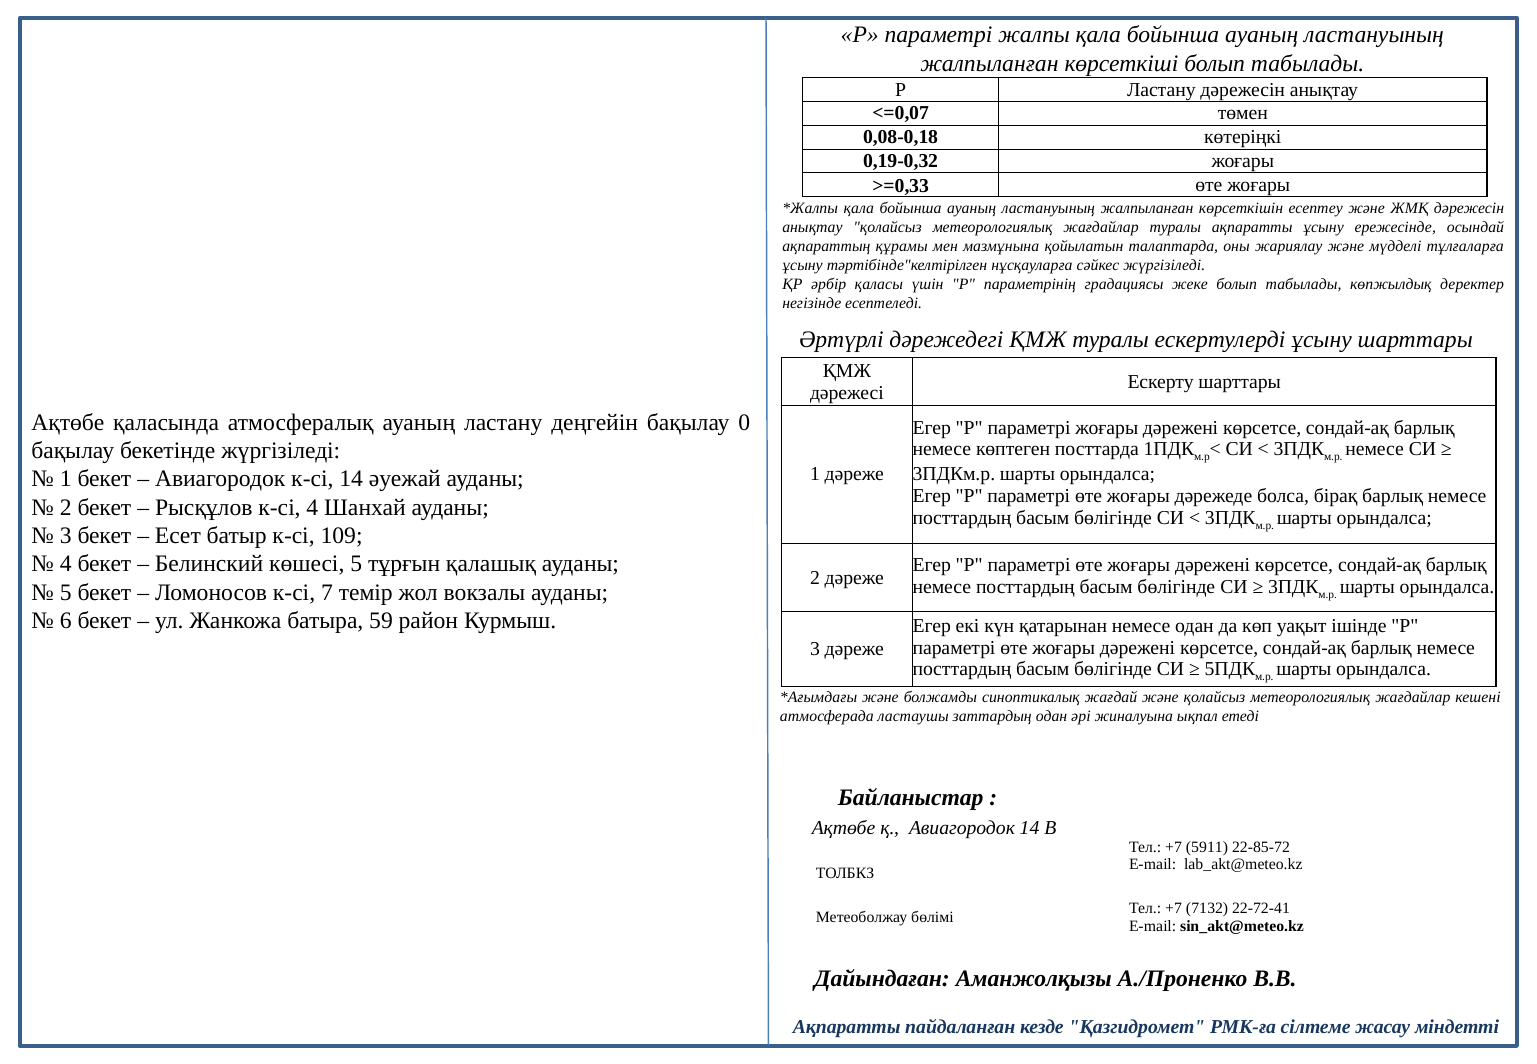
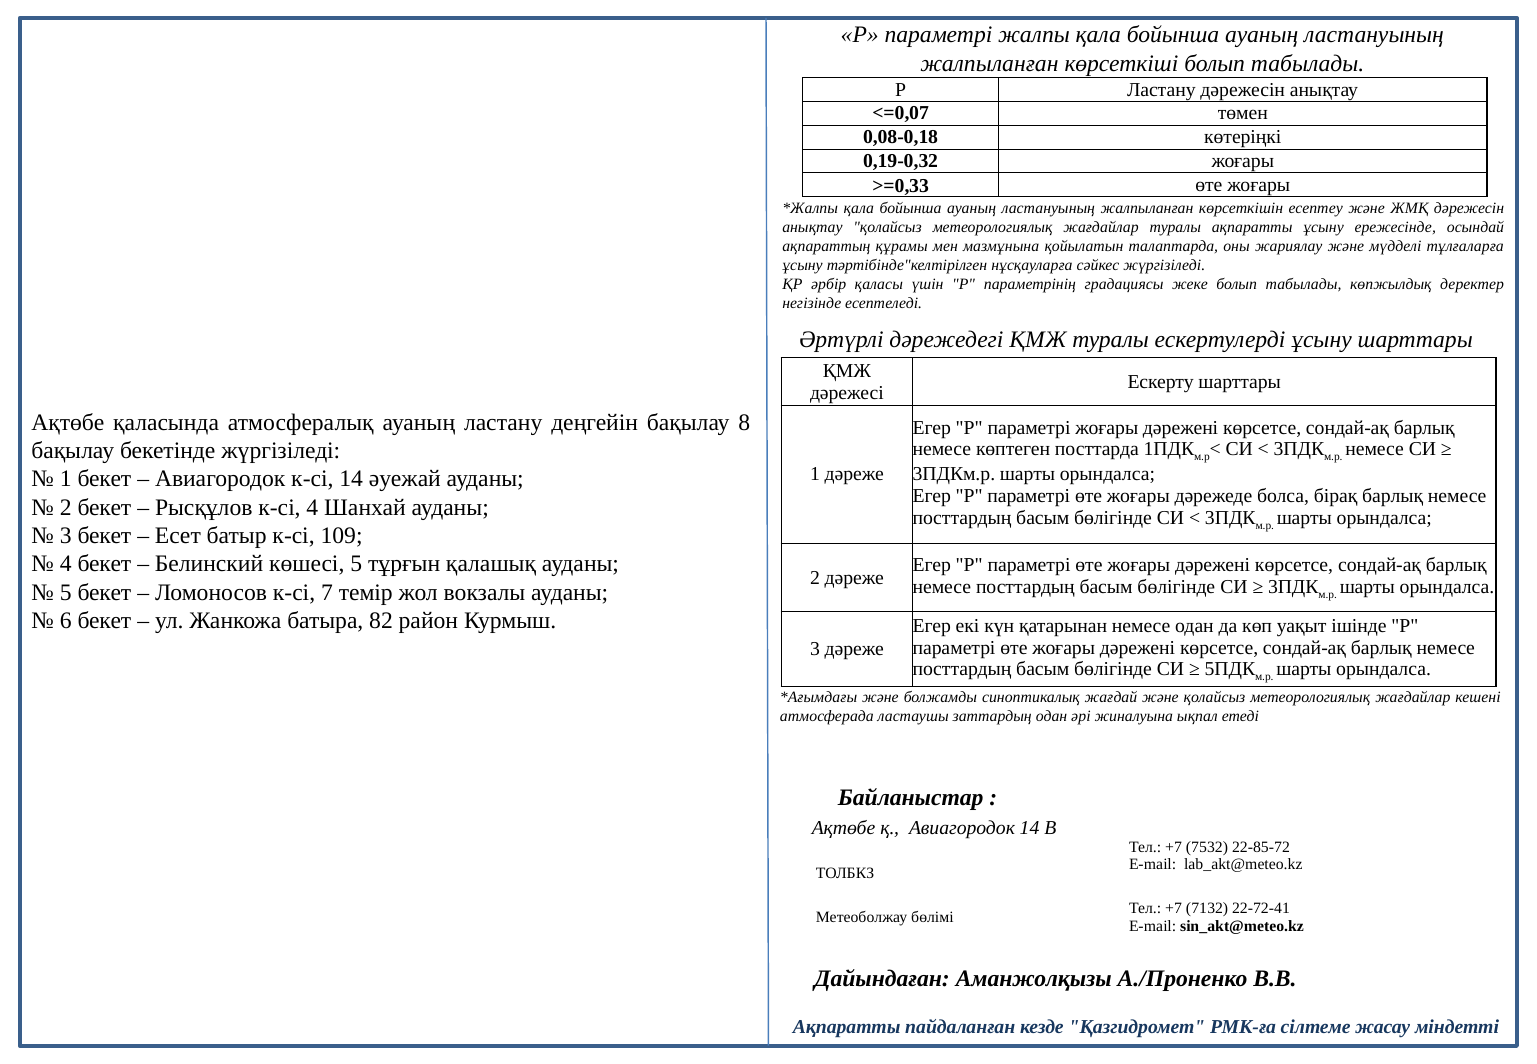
0: 0 -> 8
59: 59 -> 82
5911: 5911 -> 7532
